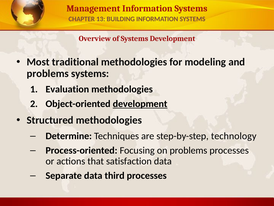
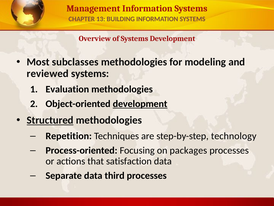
traditional: traditional -> subclasses
problems at (48, 73): problems -> reviewed
Structured underline: none -> present
Determine: Determine -> Repetition
on problems: problems -> packages
